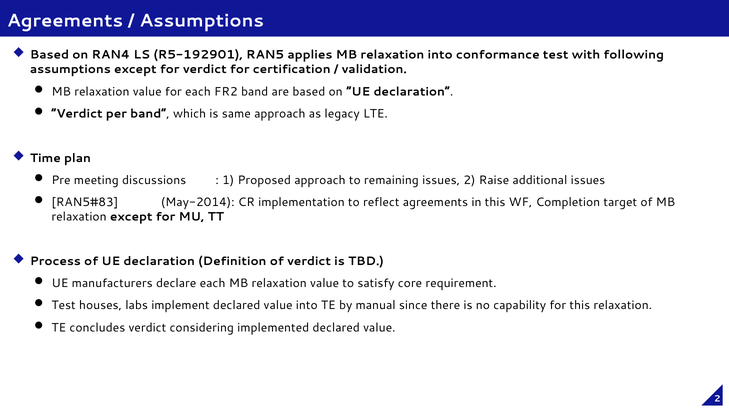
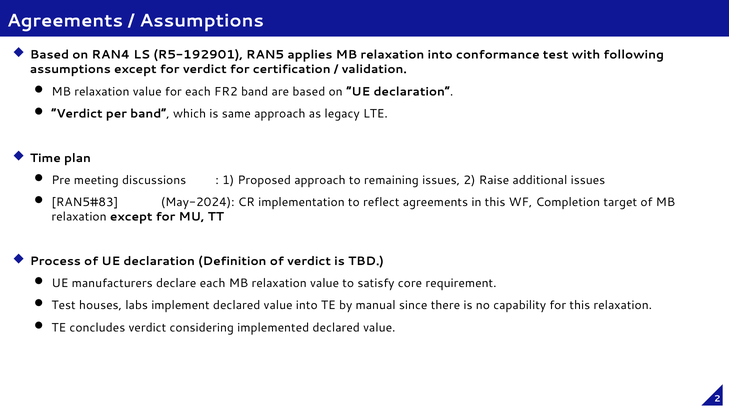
May-2014: May-2014 -> May-2024
